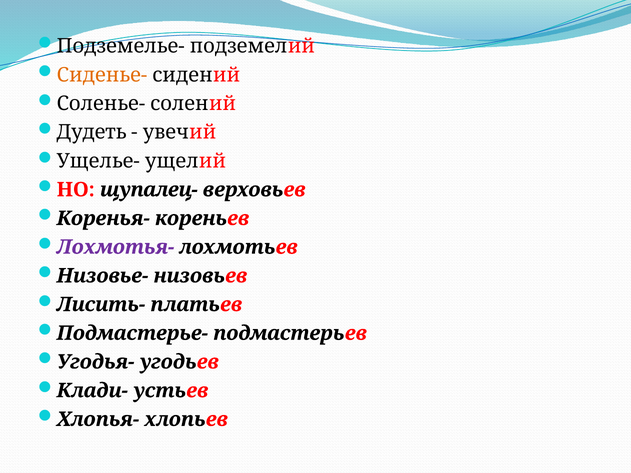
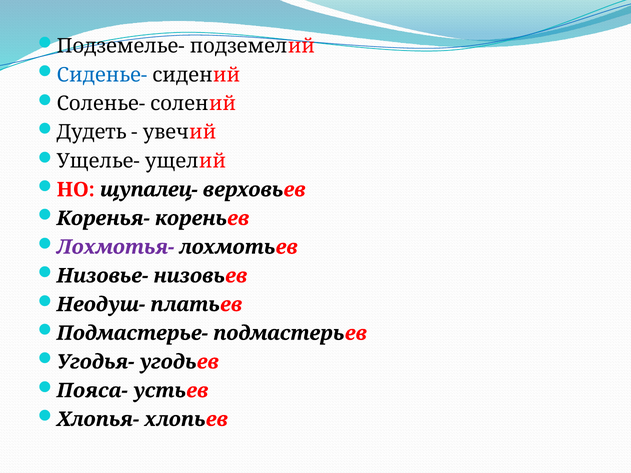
Сиденье- colour: orange -> blue
Лисить-: Лисить- -> Неодуш-
Клади-: Клади- -> Пояса-
